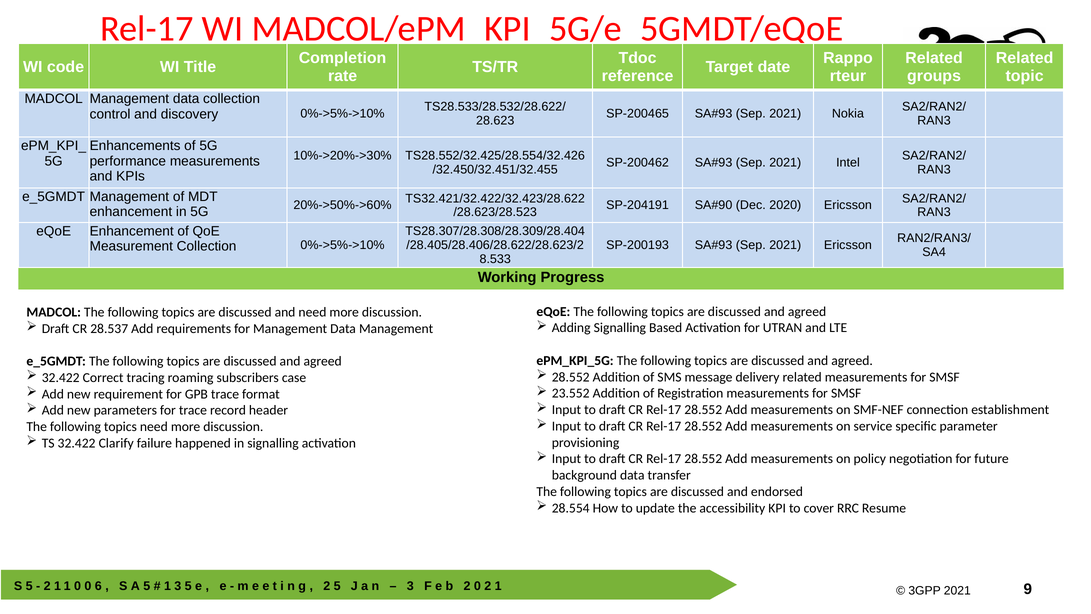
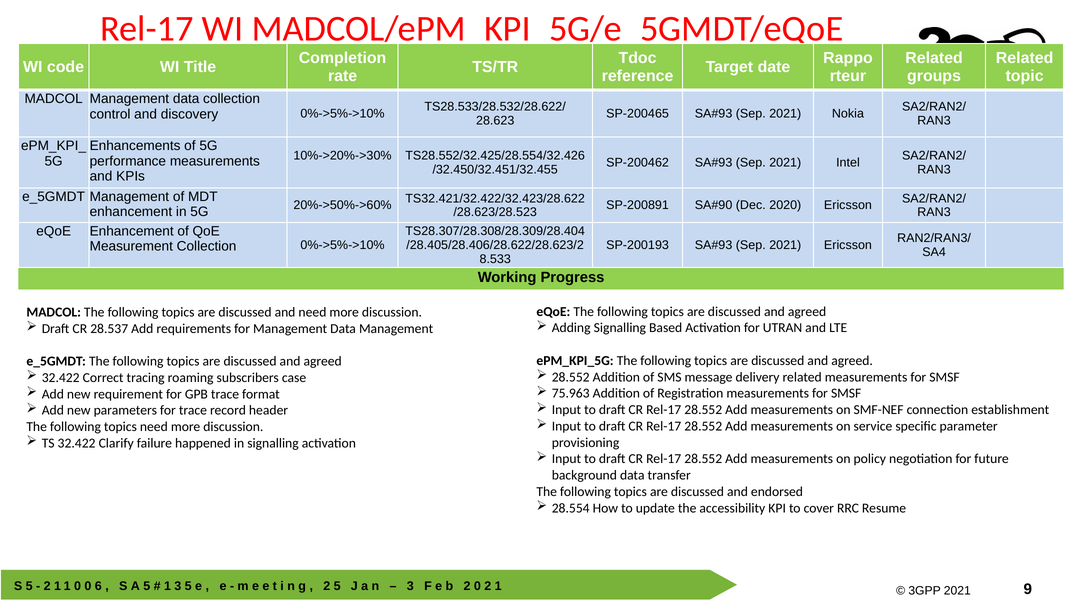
SP-204191: SP-204191 -> SP-200891
23.552: 23.552 -> 75.963
